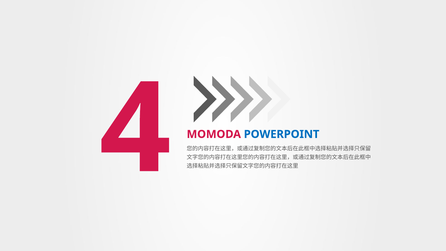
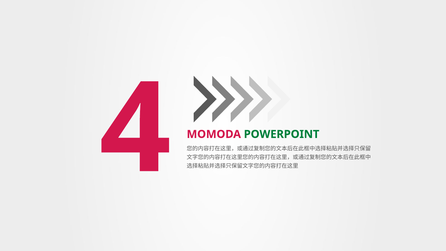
POWERPOINT colour: blue -> green
